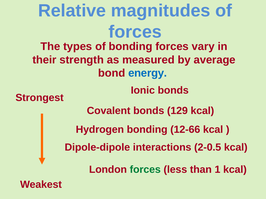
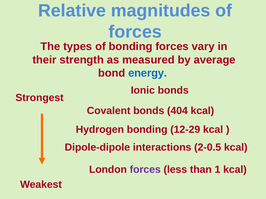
129: 129 -> 404
12-66: 12-66 -> 12-29
forces at (145, 170) colour: green -> purple
